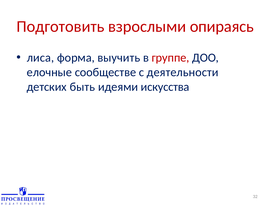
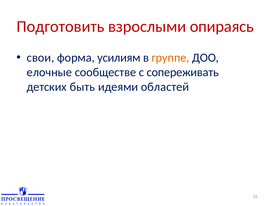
лиса: лиса -> свои
выучить: выучить -> усилиям
группе colour: red -> orange
деятельности: деятельности -> сопереживать
искусства: искусства -> областей
